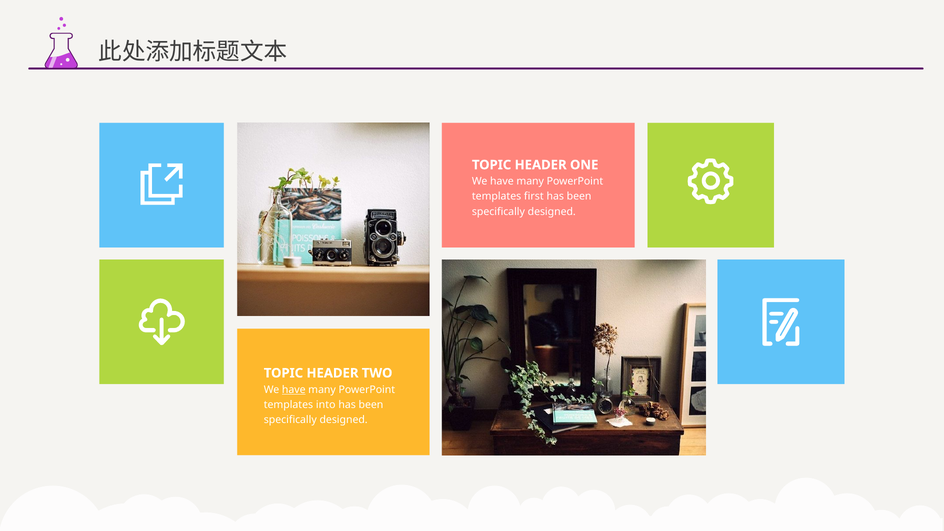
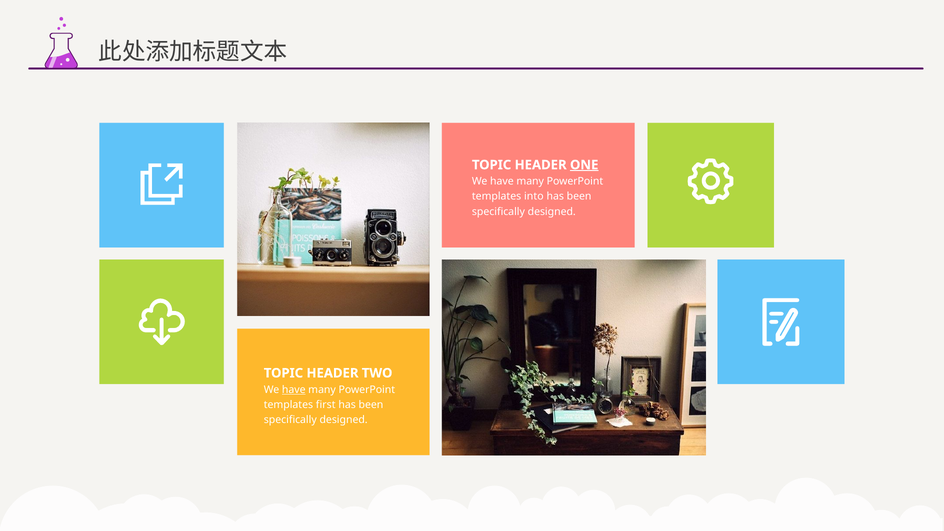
ONE underline: none -> present
first: first -> into
into: into -> first
